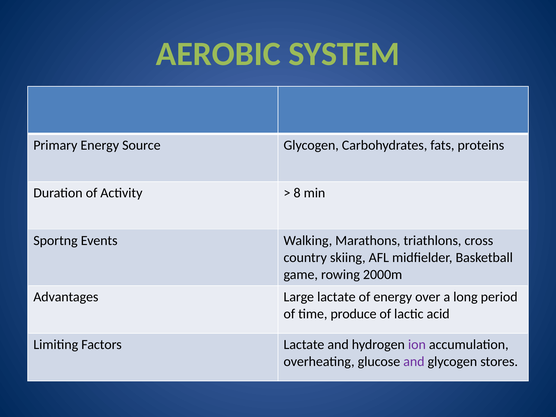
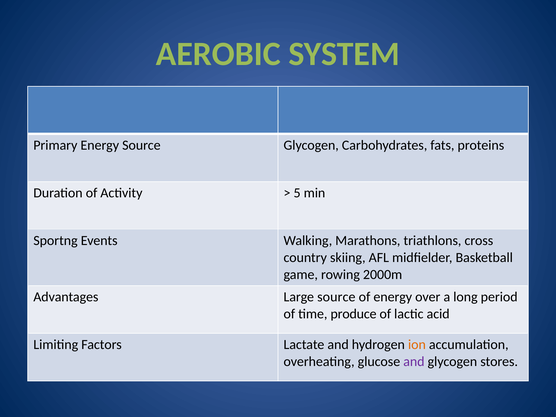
8: 8 -> 5
Large lactate: lactate -> source
ion colour: purple -> orange
